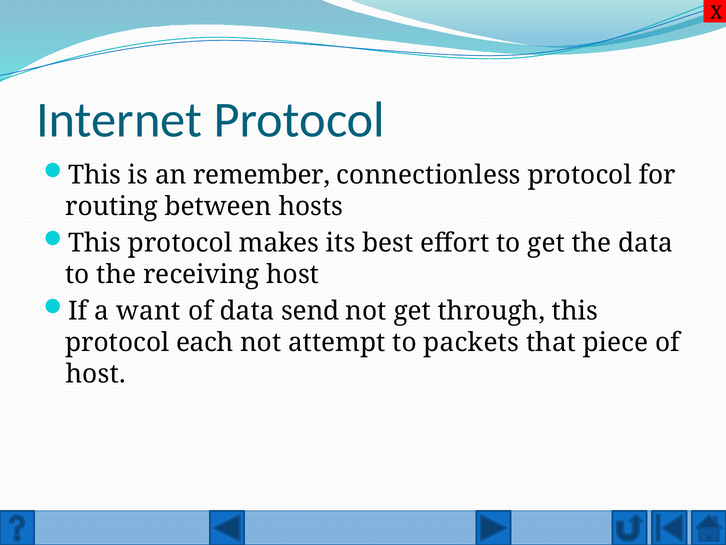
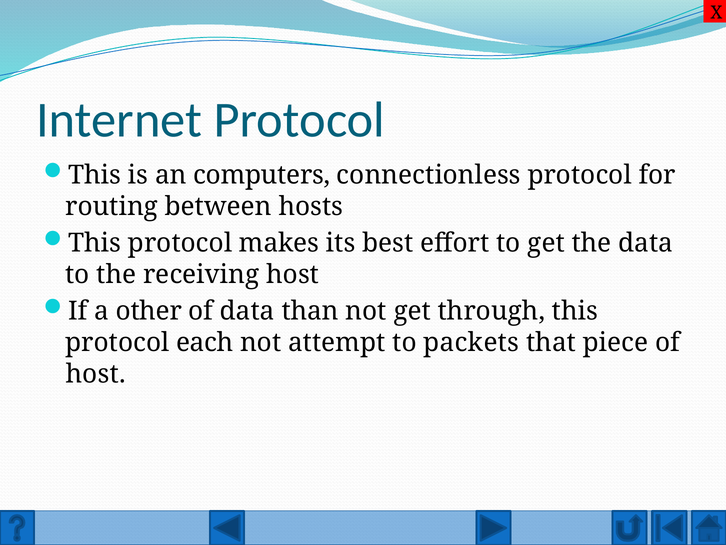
remember: remember -> computers
want: want -> other
send: send -> than
